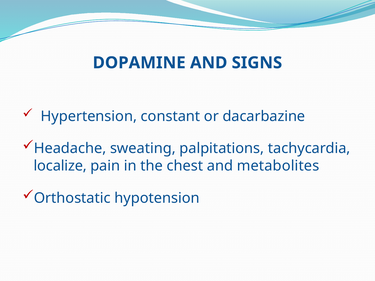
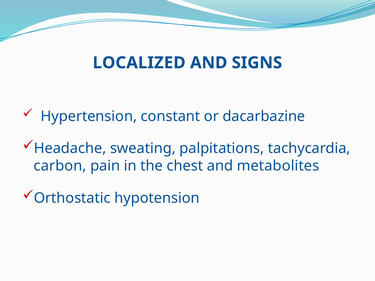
DOPAMINE: DOPAMINE -> LOCALIZED
localize: localize -> carbon
